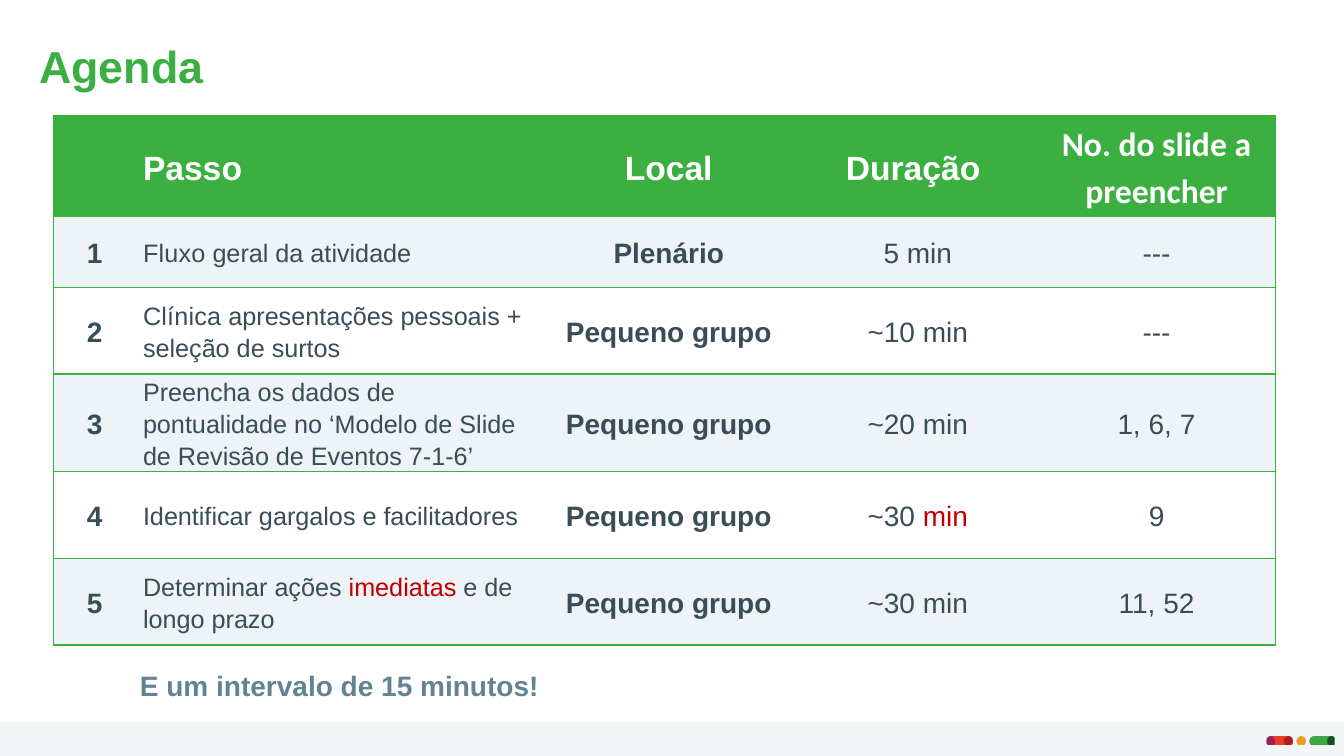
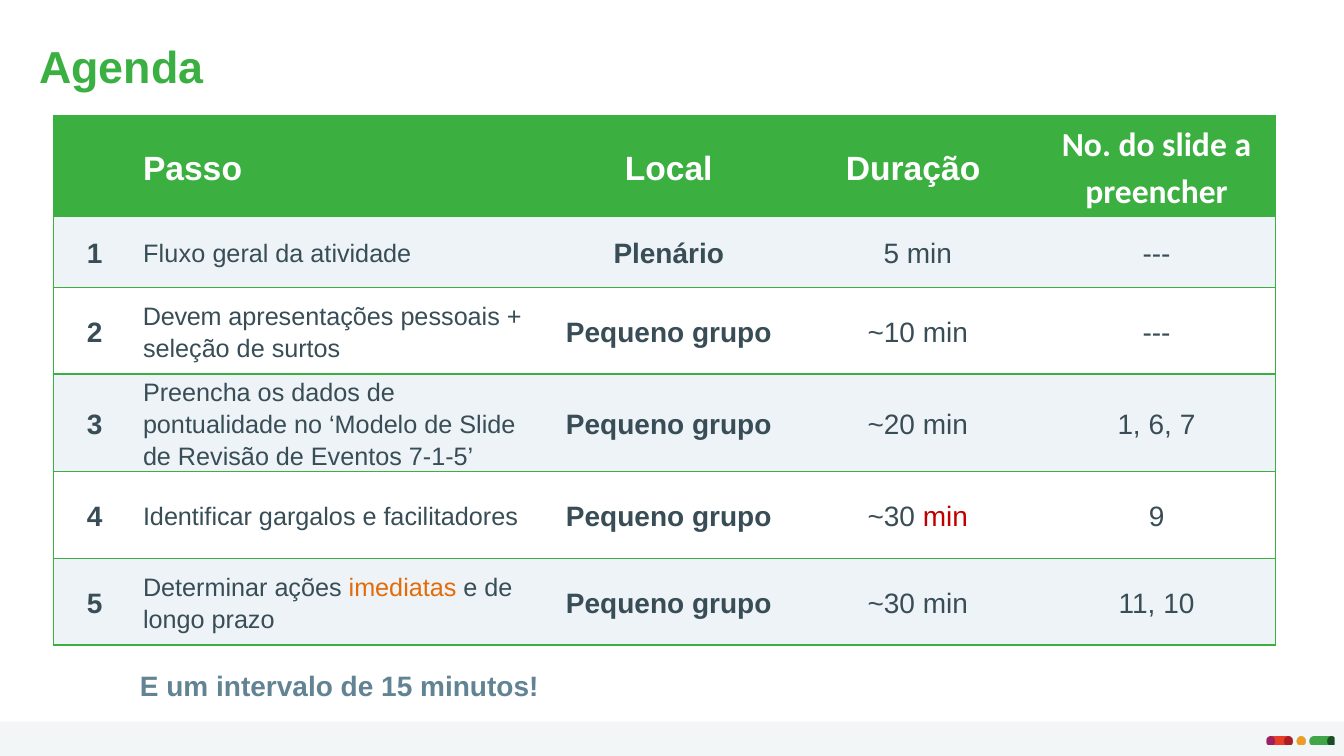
Clínica: Clínica -> Devem
7-1-6: 7-1-6 -> 7-1-5
imediatas colour: red -> orange
52: 52 -> 10
